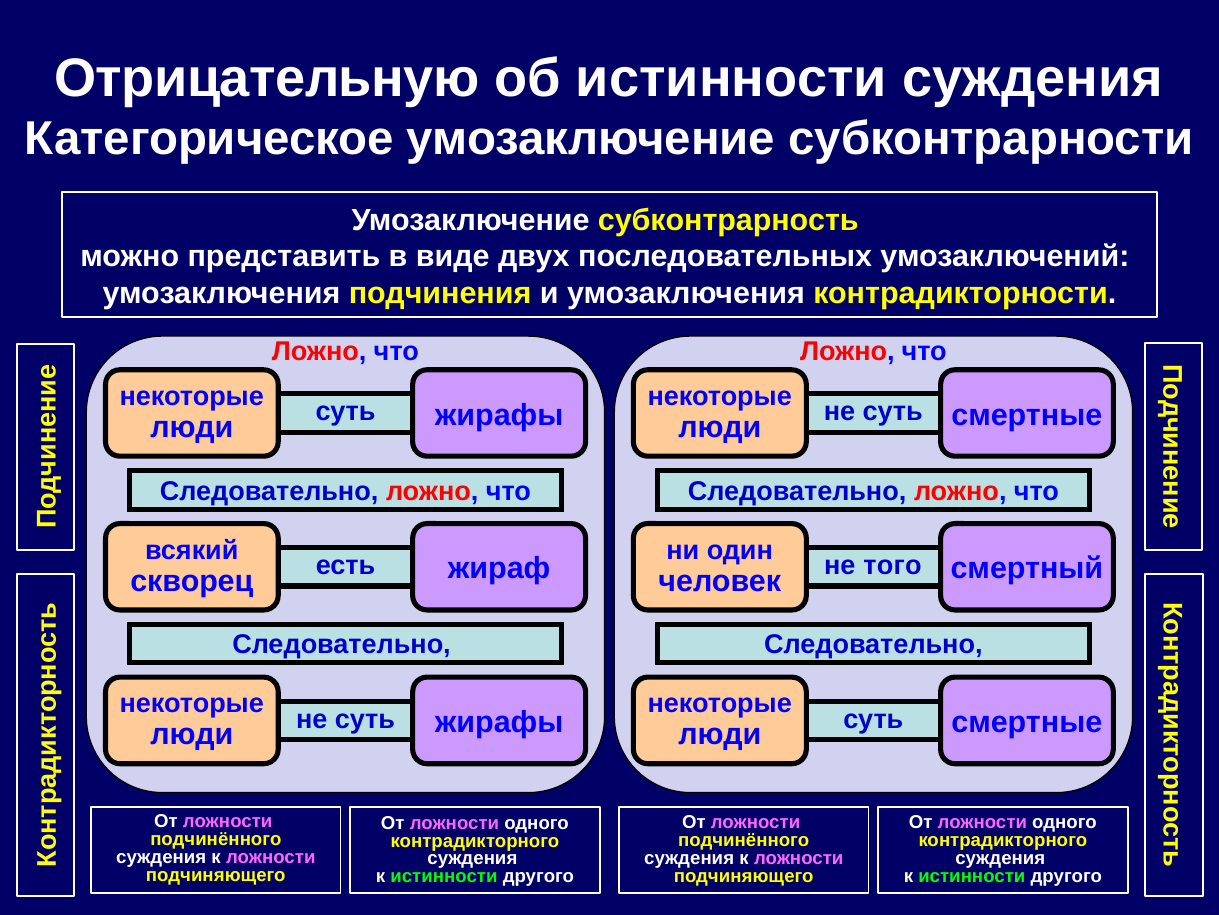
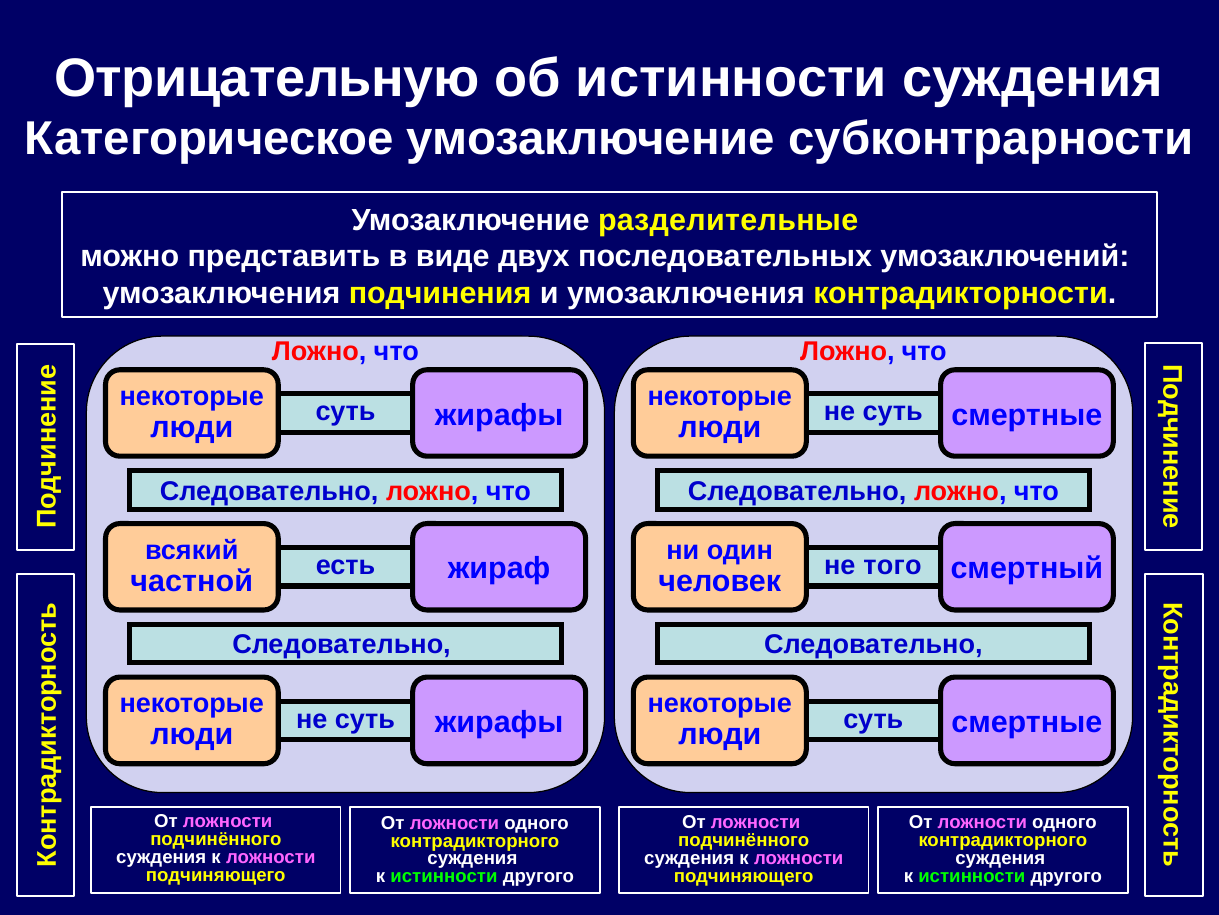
субконтрарность: субконтрарность -> разделительные
скворец: скворец -> частной
